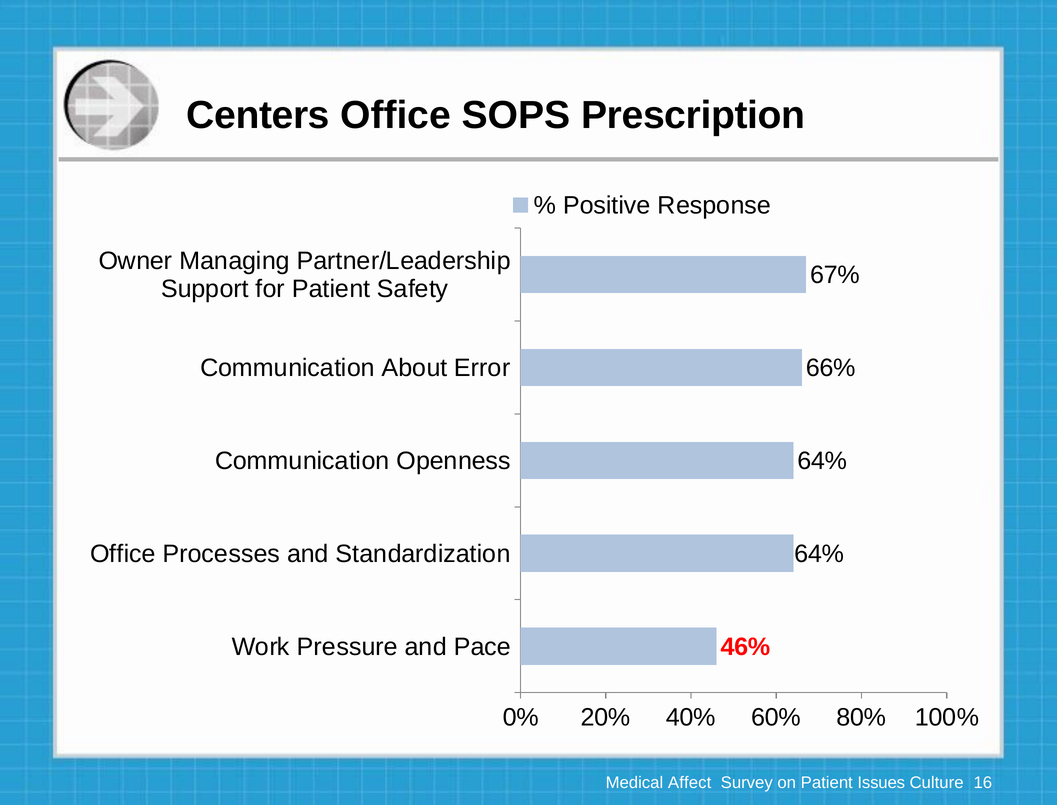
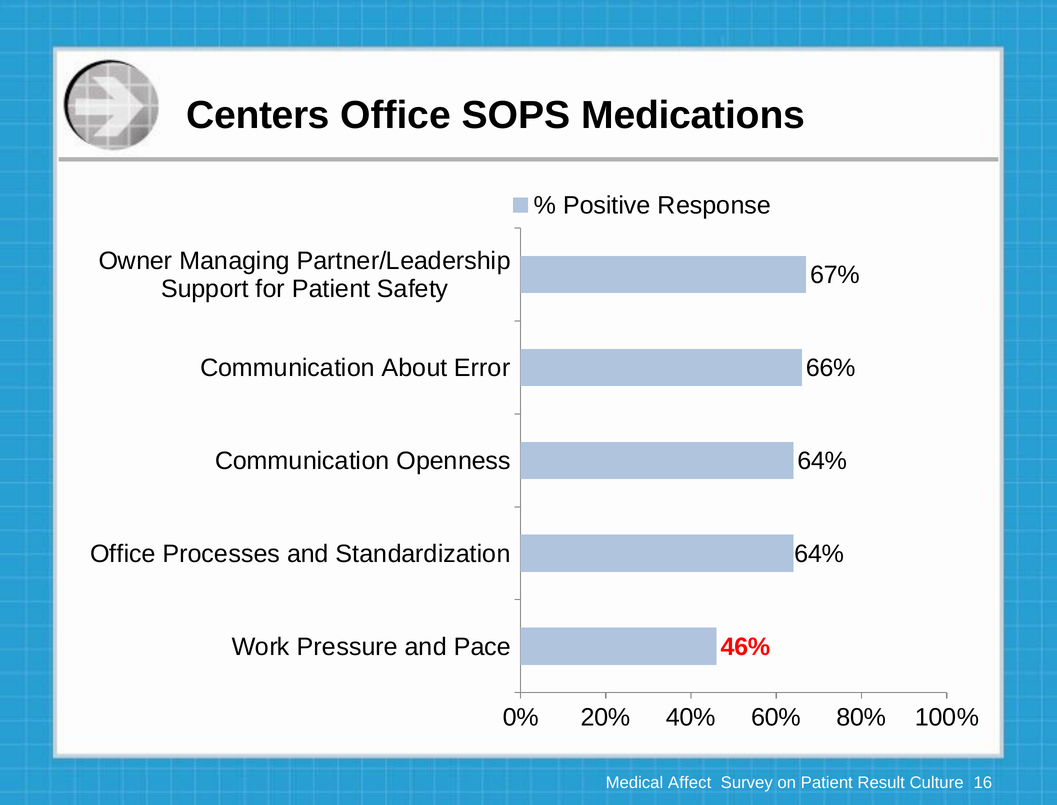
Prescription: Prescription -> Medications
Issues: Issues -> Result
